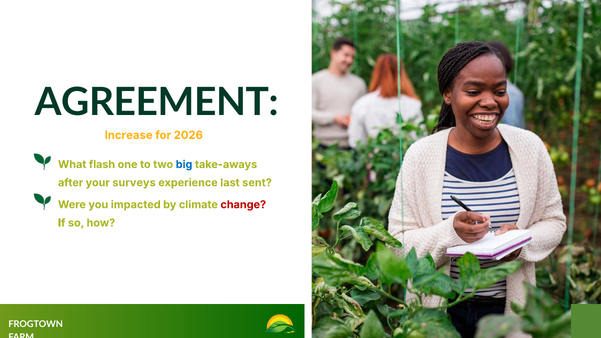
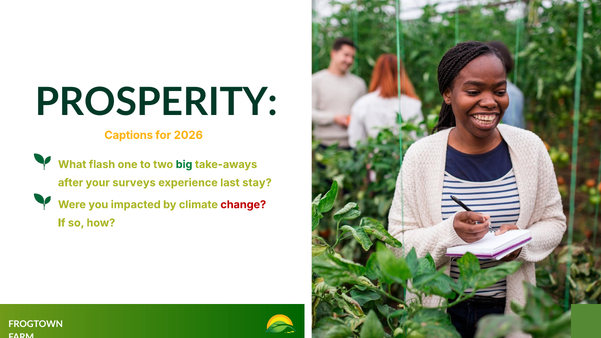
AGREEMENT: AGREEMENT -> PROSPERITY
Increase: Increase -> Captions
big colour: blue -> green
sent: sent -> stay
